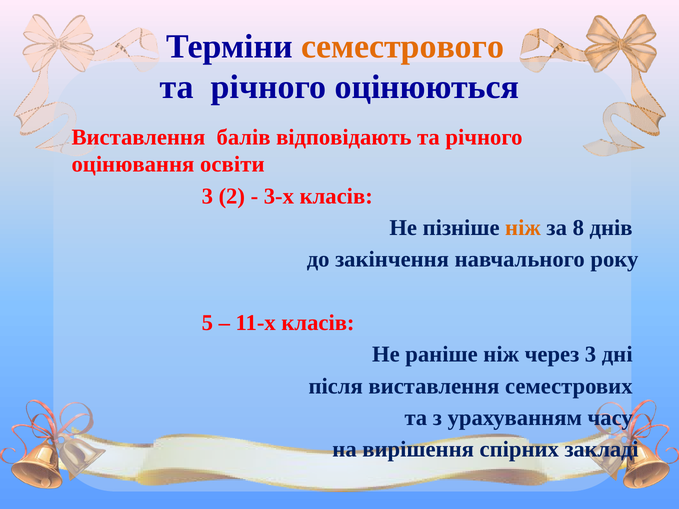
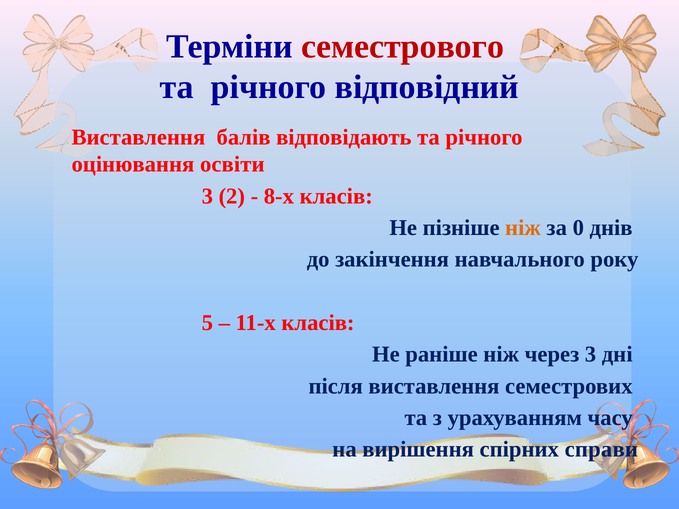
семестрового colour: orange -> red
оцінюються: оцінюються -> відповідний
3-х: 3-х -> 8-х
8: 8 -> 0
закладі: закладі -> справи
